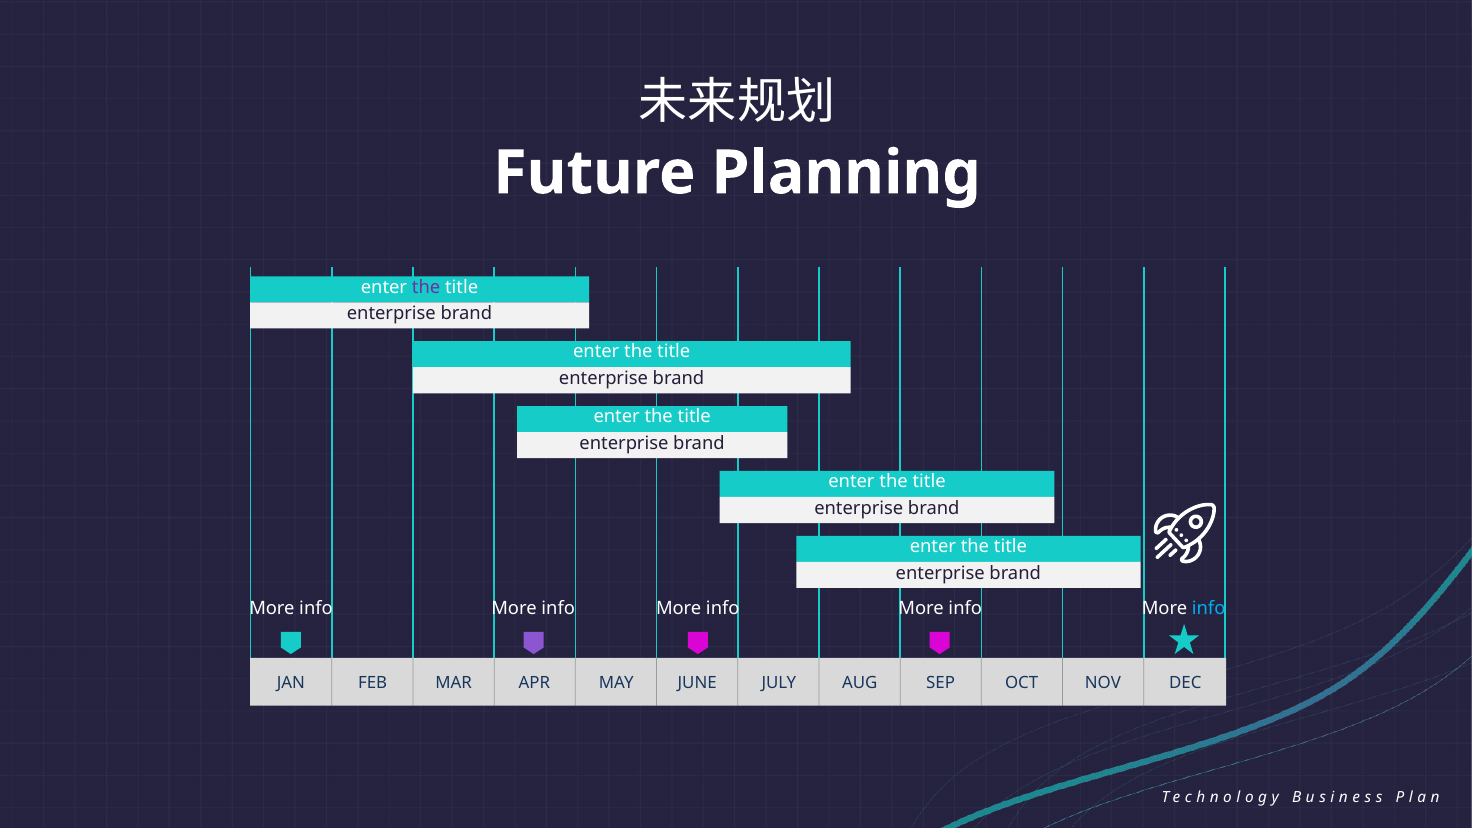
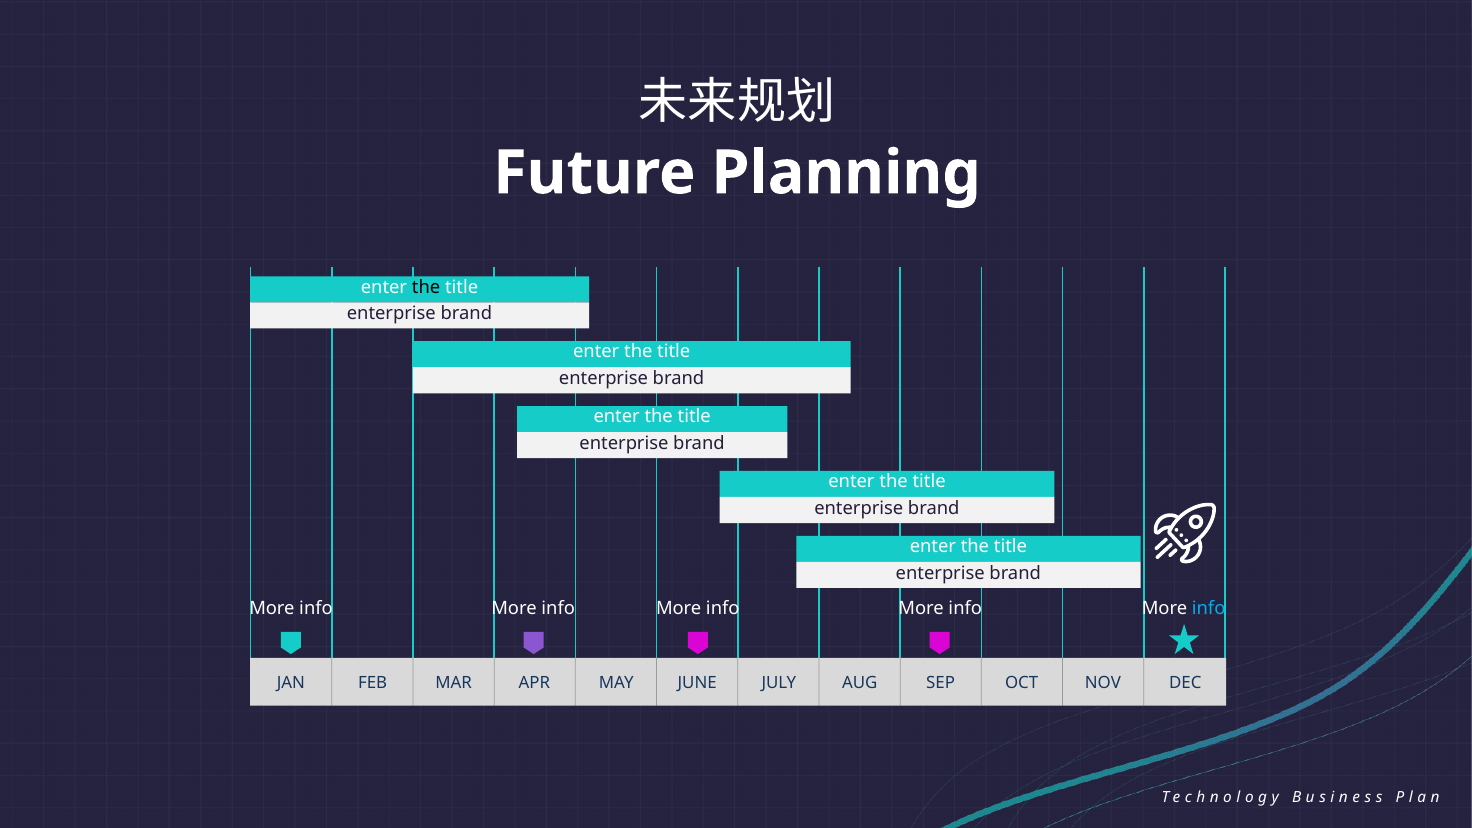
the at (426, 287) colour: purple -> black
